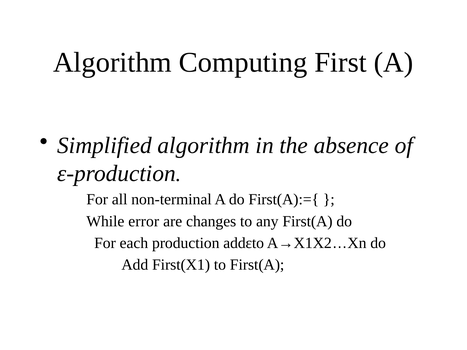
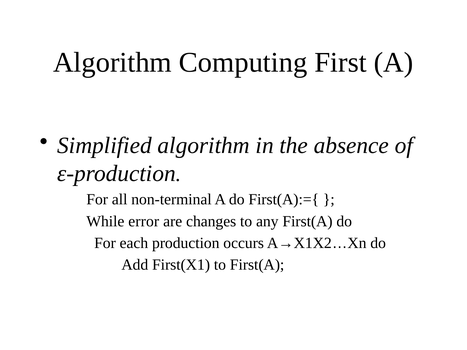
addεto: addεto -> occurs
